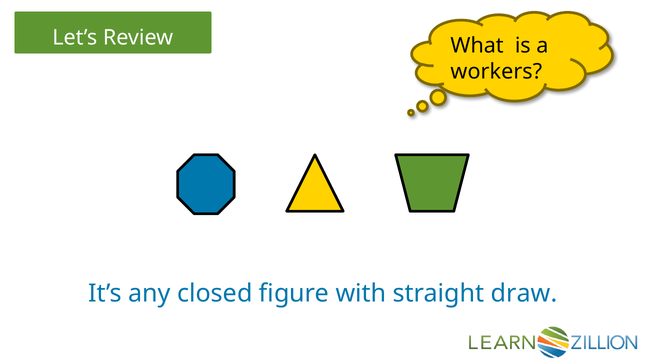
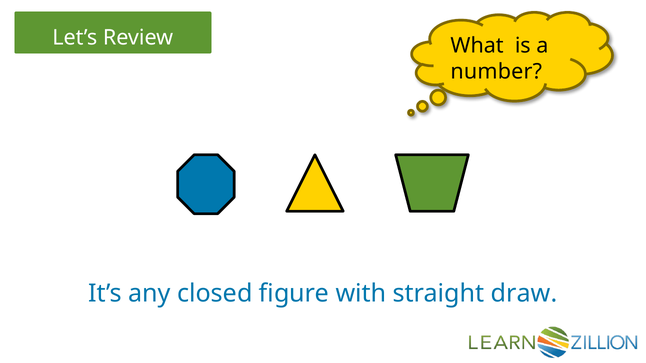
workers: workers -> number
